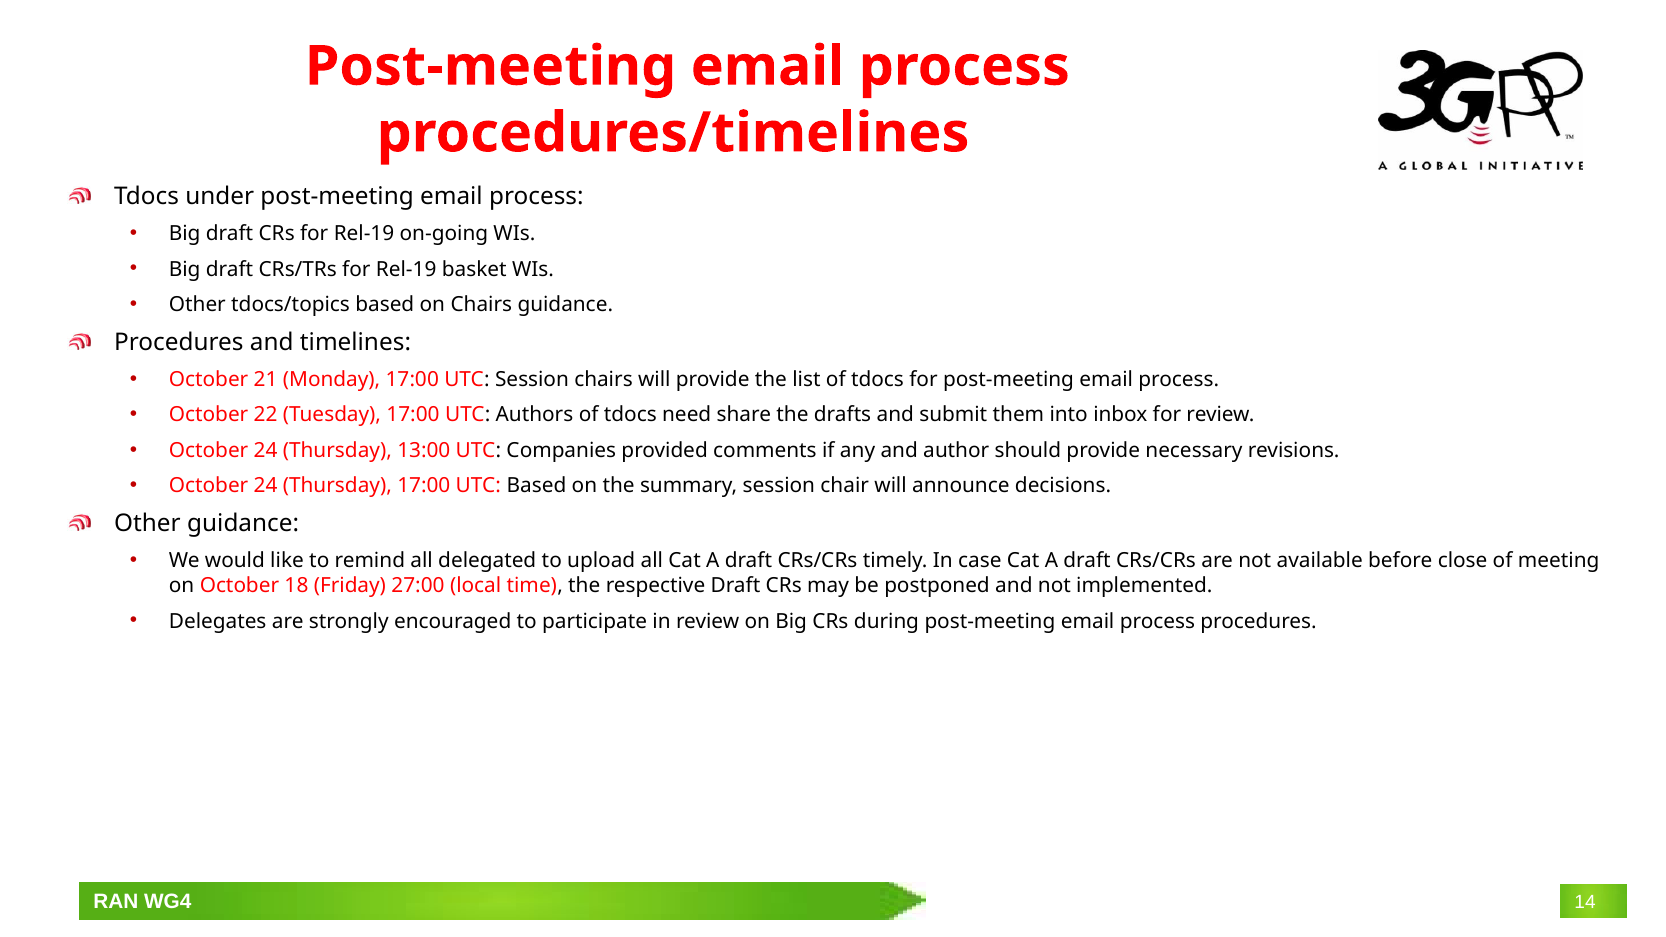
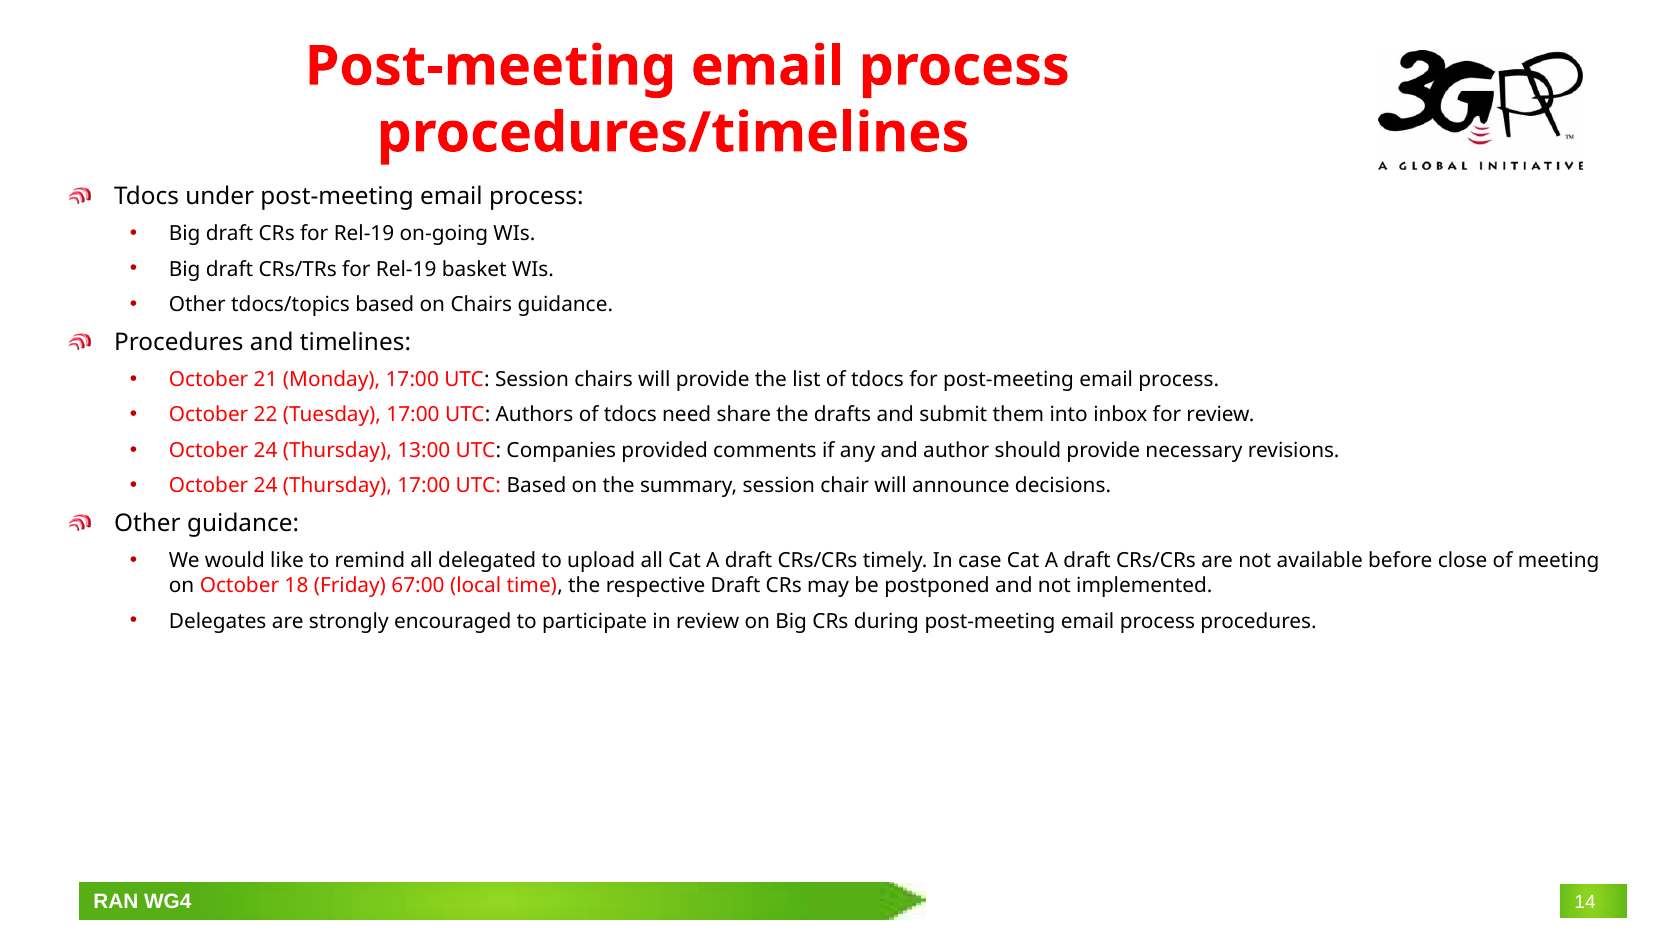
27:00: 27:00 -> 67:00
